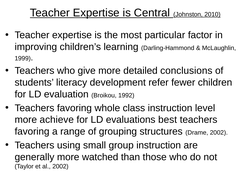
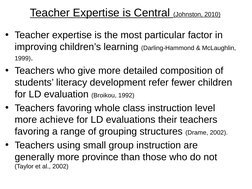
conclusions: conclusions -> composition
best: best -> their
watched: watched -> province
